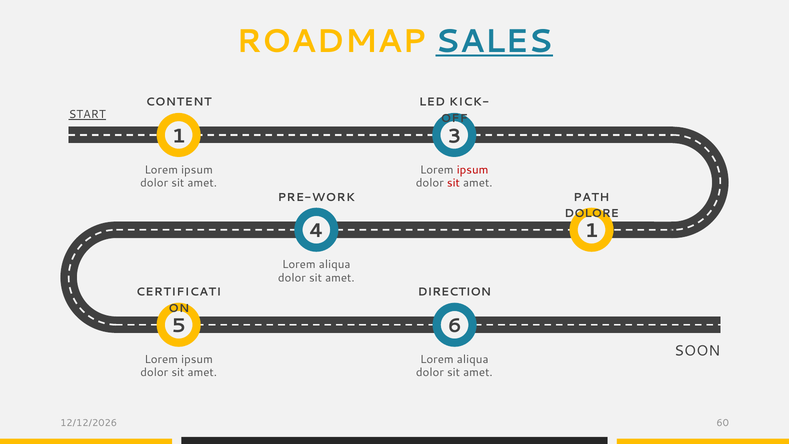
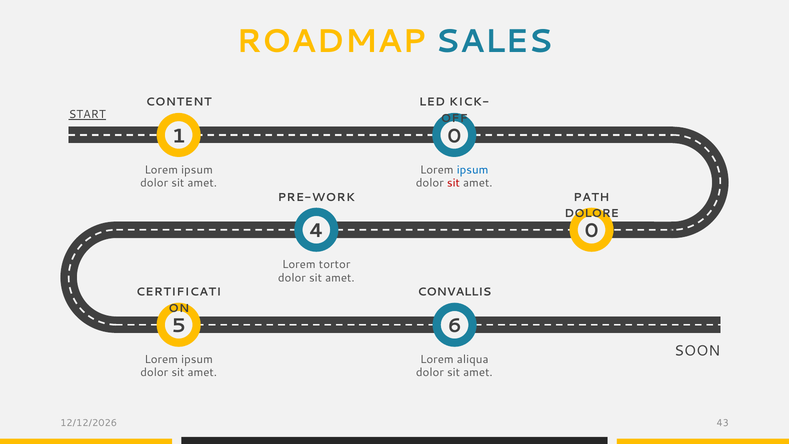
SALES underline: present -> none
1 3: 3 -> 0
ipsum at (473, 170) colour: red -> blue
4 1: 1 -> 0
aliqua at (335, 265): aliqua -> tortor
DIRECTION: DIRECTION -> CONVALLIS
60: 60 -> 43
